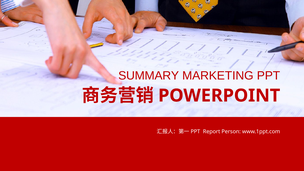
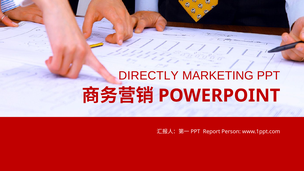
SUMMARY: SUMMARY -> DIRECTLY
